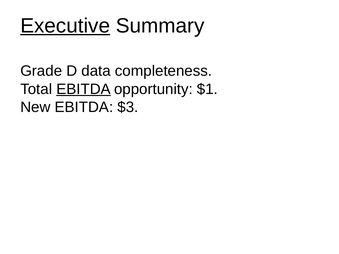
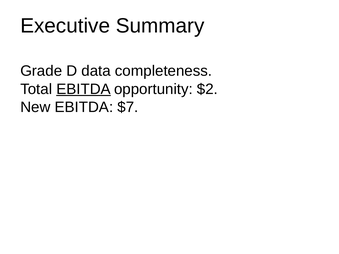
Executive underline: present -> none
$1: $1 -> $2
$3: $3 -> $7
